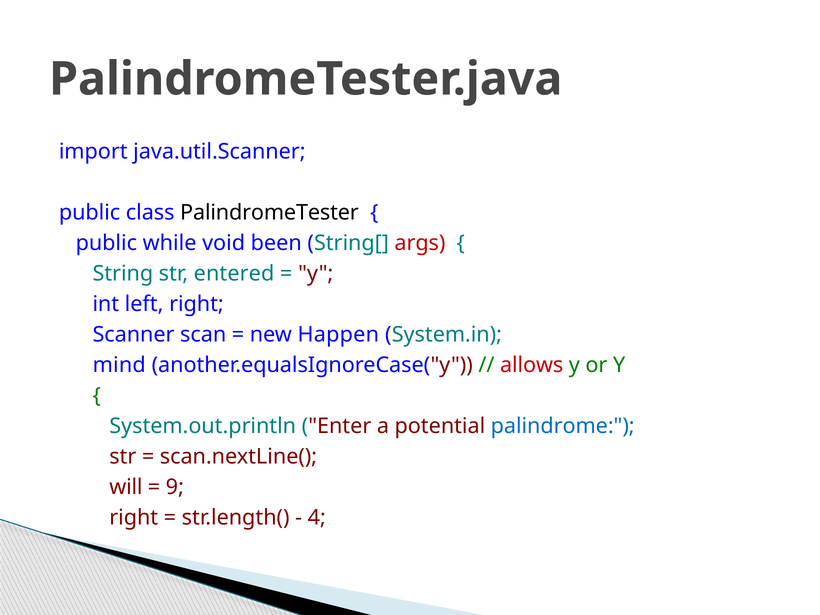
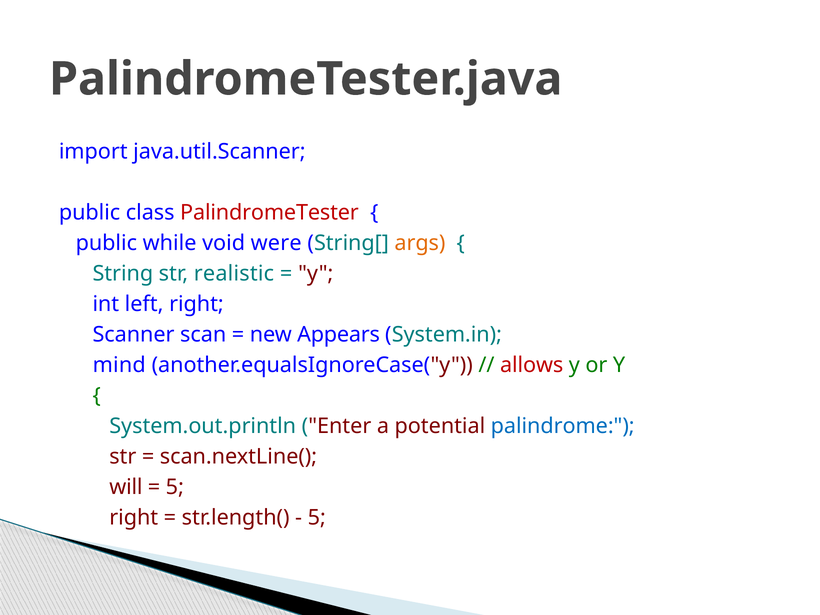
PalindromeTester colour: black -> red
been: been -> were
args colour: red -> orange
entered: entered -> realistic
Happen: Happen -> Appears
9 at (175, 487): 9 -> 5
4 at (317, 517): 4 -> 5
